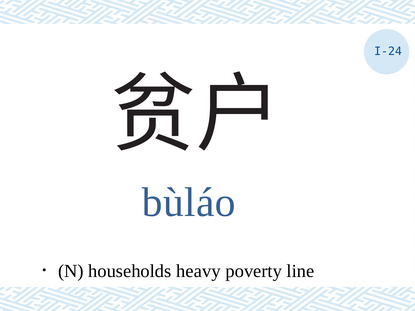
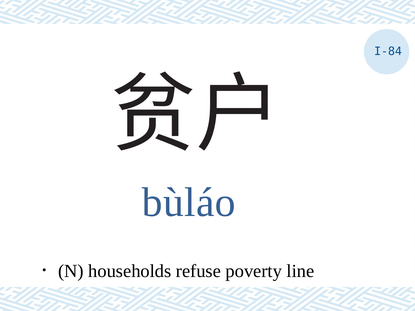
I-24: I-24 -> I-84
heavy: heavy -> refuse
